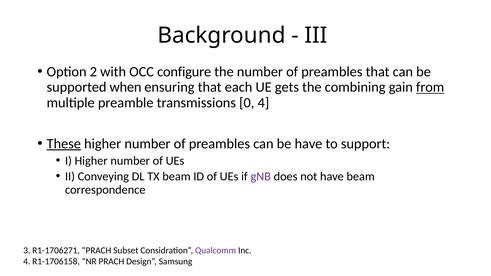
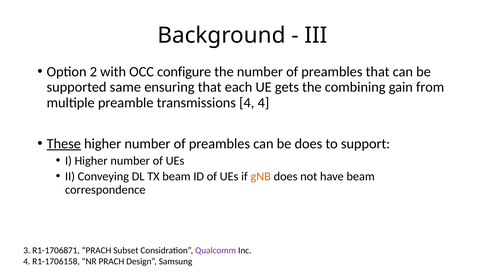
when: when -> same
from underline: present -> none
transmissions 0: 0 -> 4
be have: have -> does
gNB colour: purple -> orange
R1-1706271: R1-1706271 -> R1-1706871
